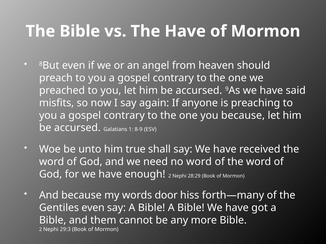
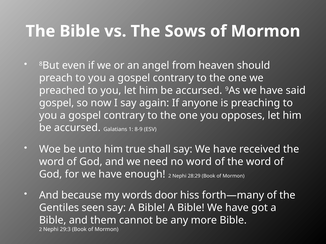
The Have: Have -> Sows
misfits at (57, 103): misfits -> gospel
you because: because -> opposes
Gentiles even: even -> seen
